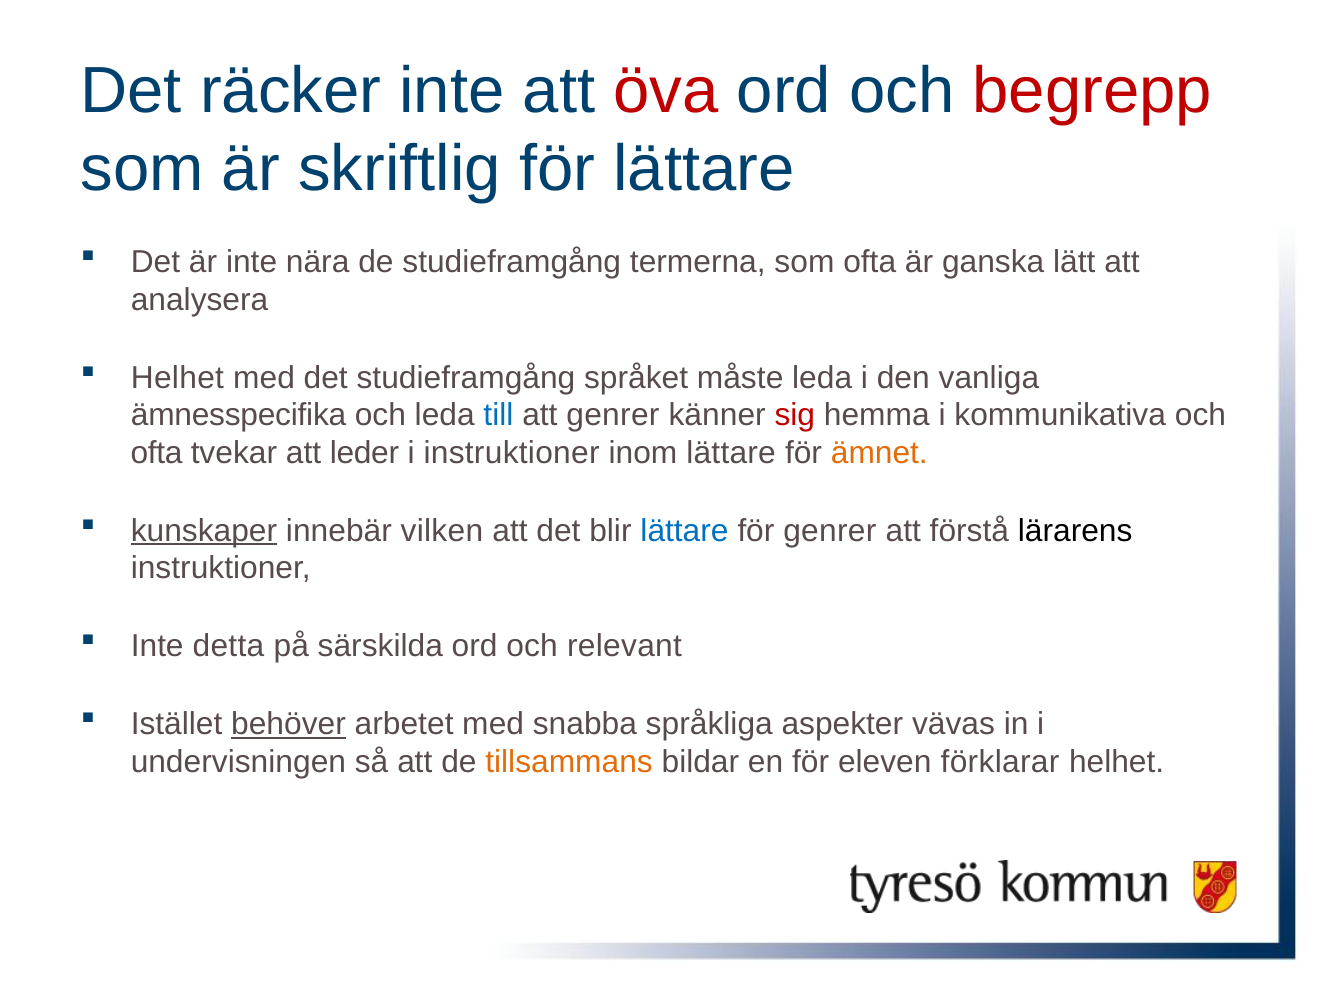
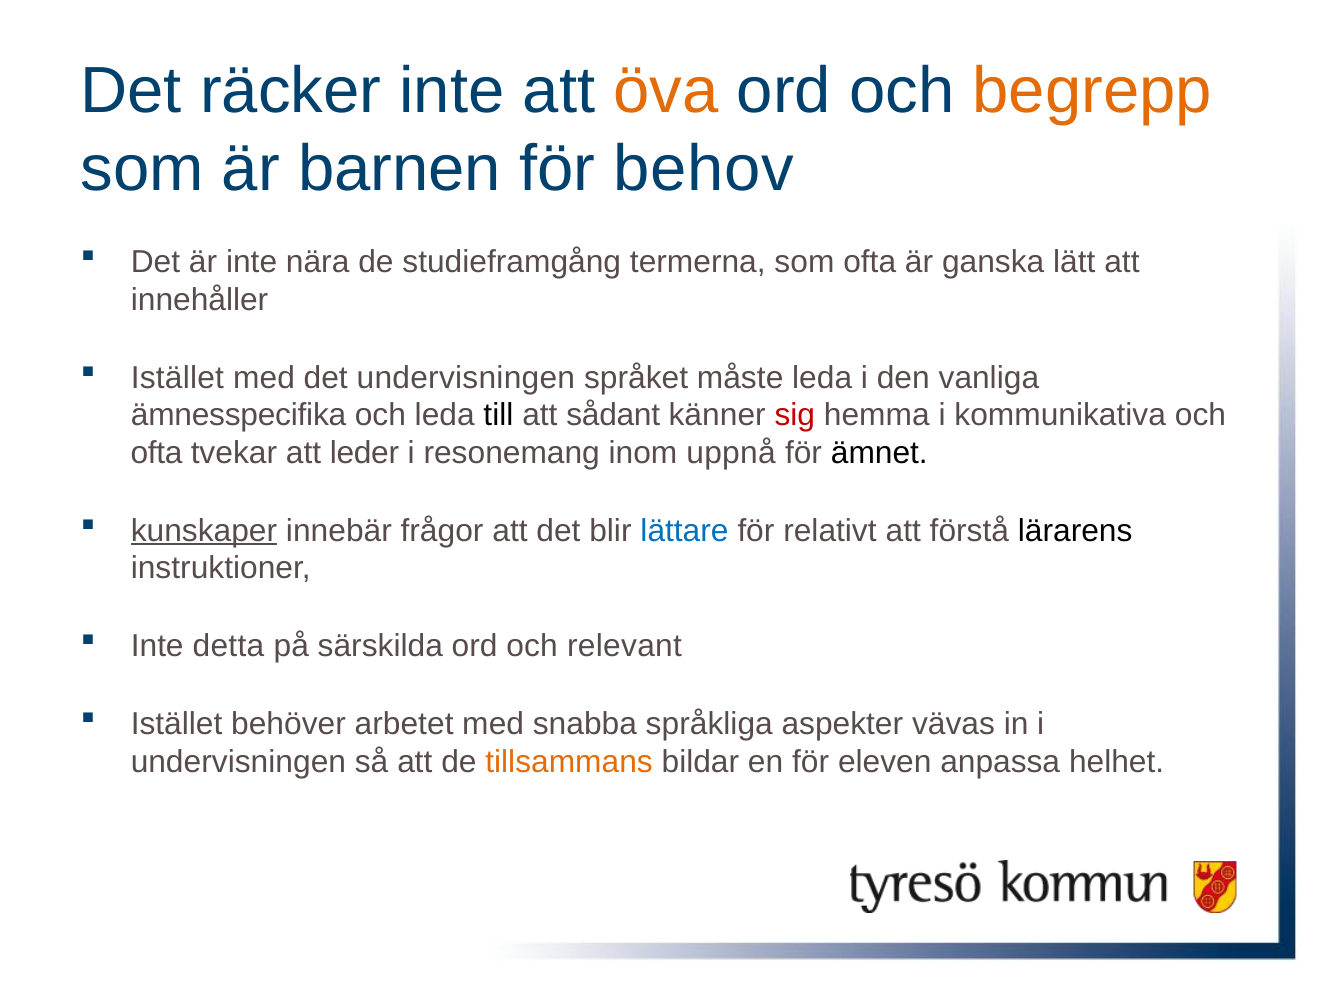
öva colour: red -> orange
begrepp colour: red -> orange
skriftlig: skriftlig -> barnen
för lättare: lättare -> behov
analysera: analysera -> innehåller
Helhet at (177, 378): Helhet -> Istället
det studieframgång: studieframgång -> undervisningen
till colour: blue -> black
att genrer: genrer -> sådant
i instruktioner: instruktioner -> resonemang
inom lättare: lättare -> uppnå
ämnet colour: orange -> black
vilken: vilken -> frågor
för genrer: genrer -> relativt
behöver underline: present -> none
förklarar: förklarar -> anpassa
